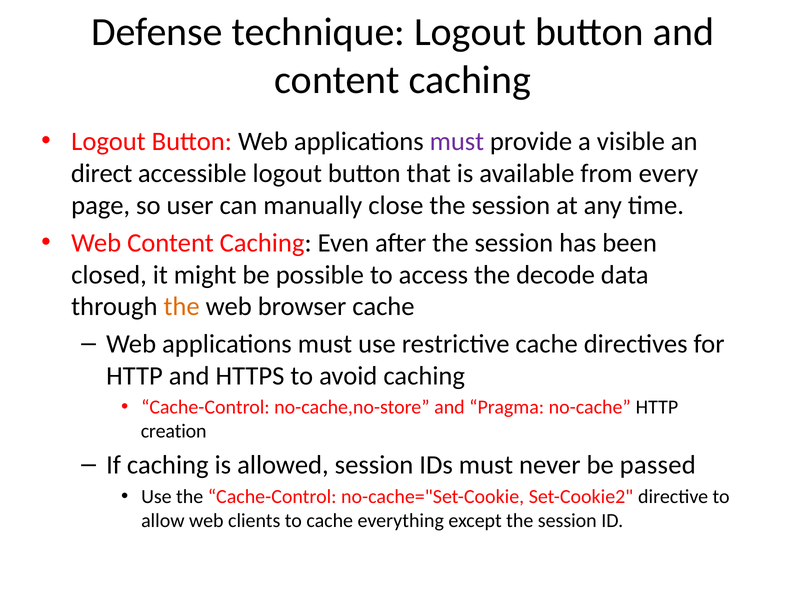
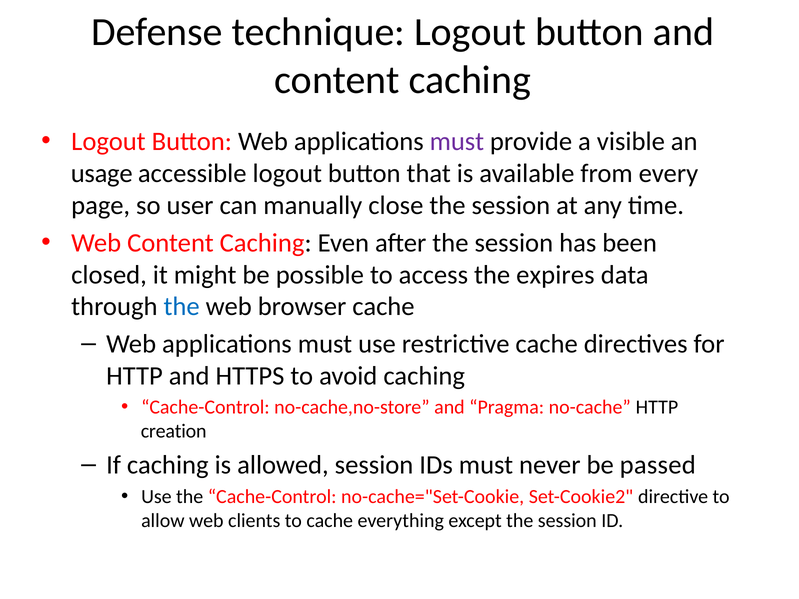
direct: direct -> usage
decode: decode -> expires
the at (182, 307) colour: orange -> blue
